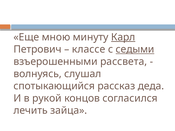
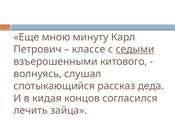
Карл underline: present -> none
рассвета: рассвета -> китового
рукой: рукой -> кидая
